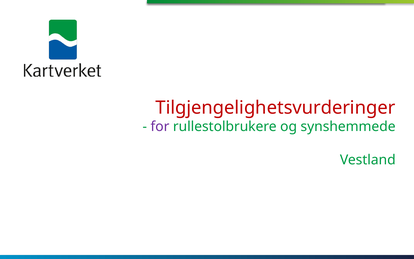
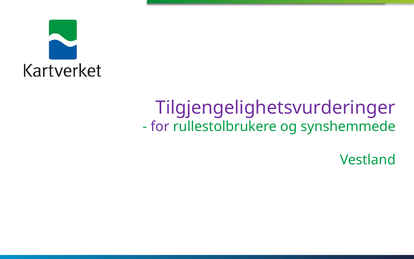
Tilgjengelighetsvurderinger colour: red -> purple
